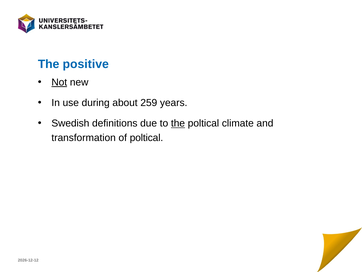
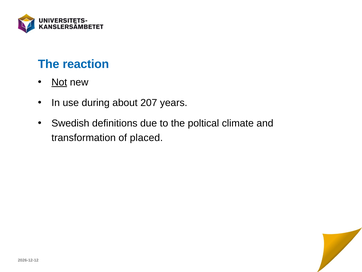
positive: positive -> reaction
259: 259 -> 207
the at (178, 123) underline: present -> none
of poltical: poltical -> placed
